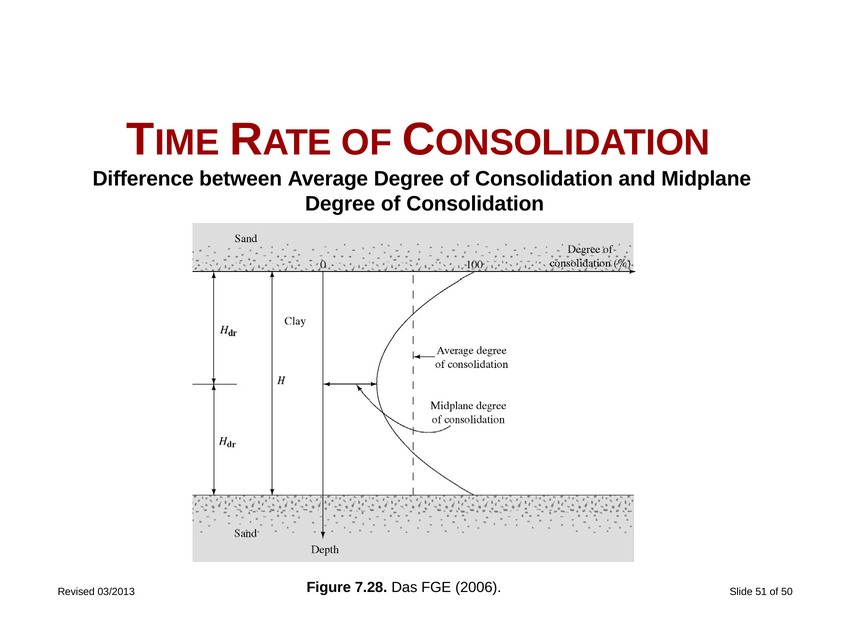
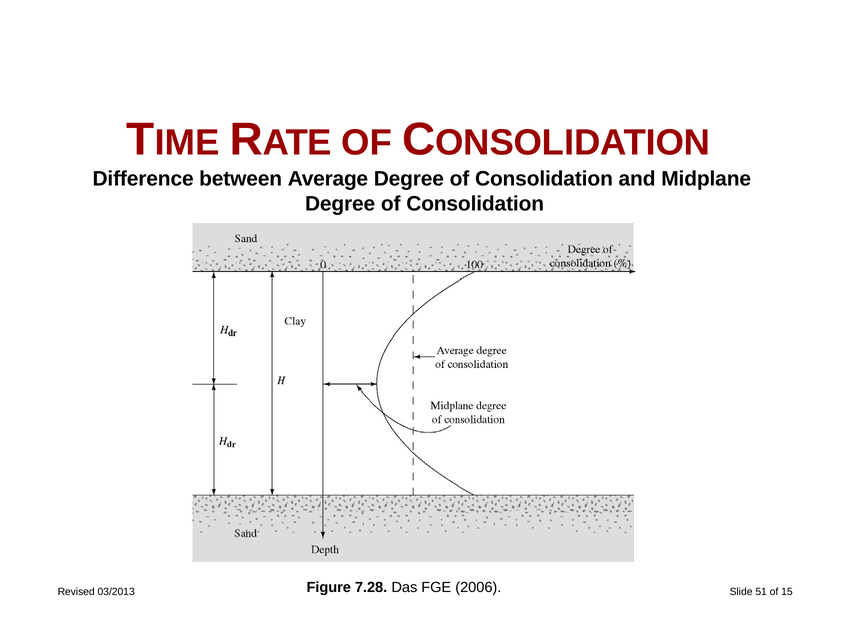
50: 50 -> 15
